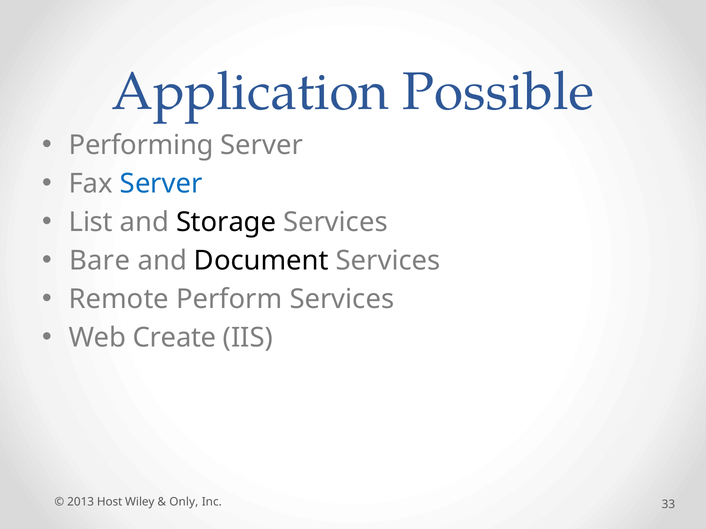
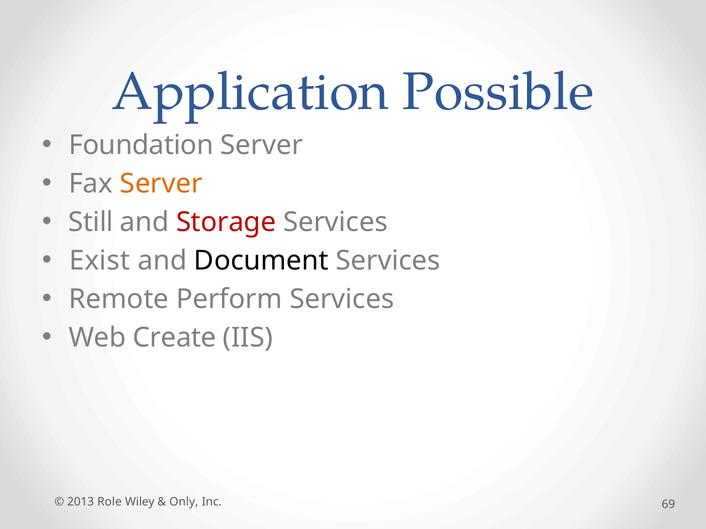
Performing: Performing -> Foundation
Server at (161, 184) colour: blue -> orange
List: List -> Still
Storage colour: black -> red
Bare: Bare -> Exist
Host: Host -> Role
33: 33 -> 69
